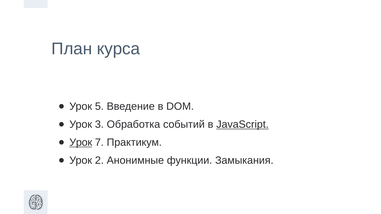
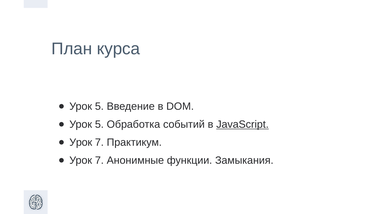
3 at (99, 125): 3 -> 5
Урок at (81, 143) underline: present -> none
2 at (99, 161): 2 -> 7
